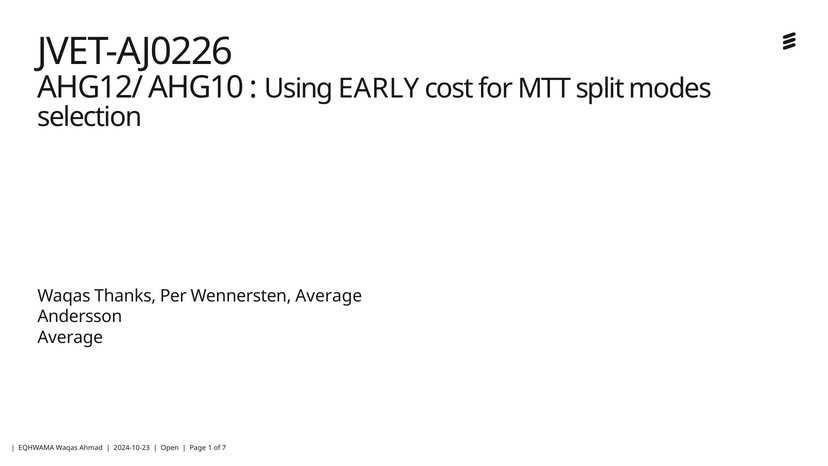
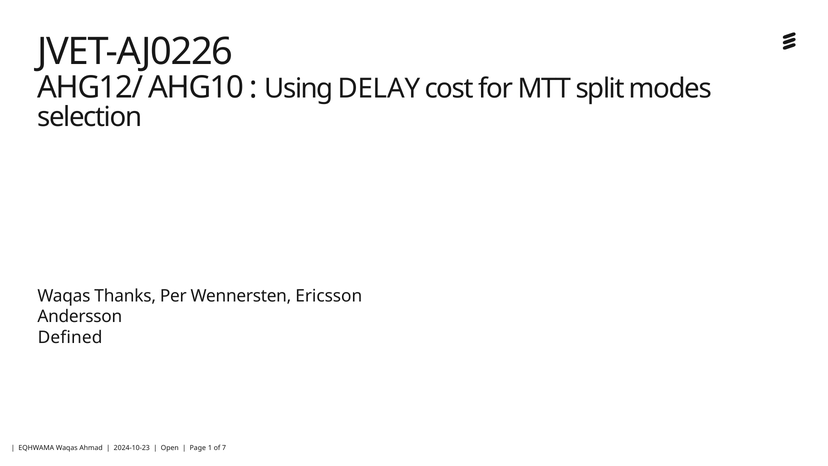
EARLY: EARLY -> DELAY
Wennersten Average: Average -> Ericsson
Average at (70, 337): Average -> Defined
